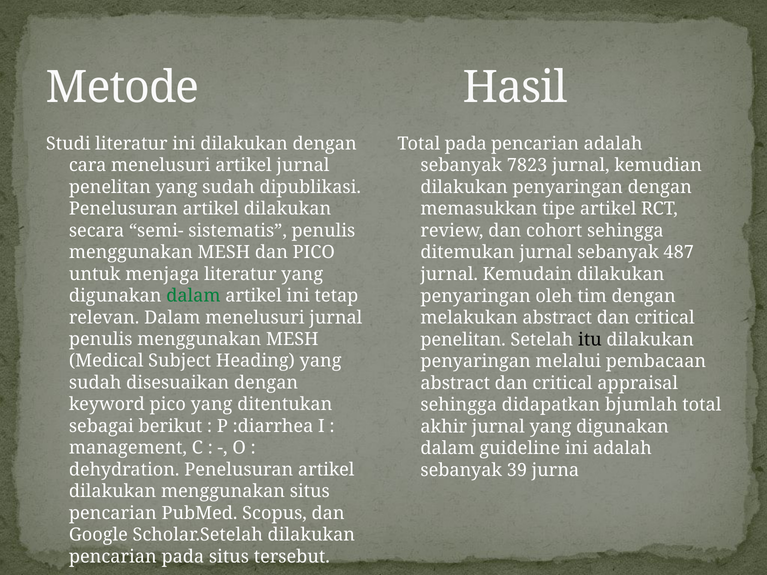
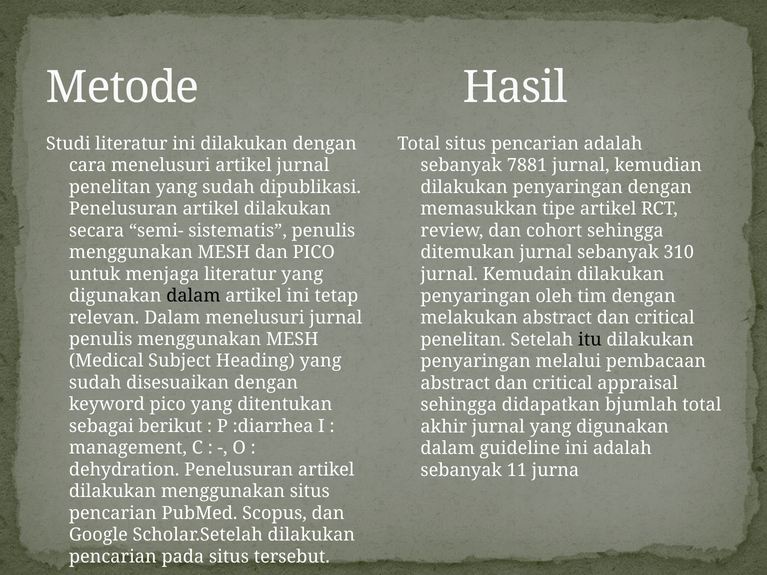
Total pada: pada -> situs
7823: 7823 -> 7881
487: 487 -> 310
dalam at (193, 296) colour: green -> black
39: 39 -> 11
